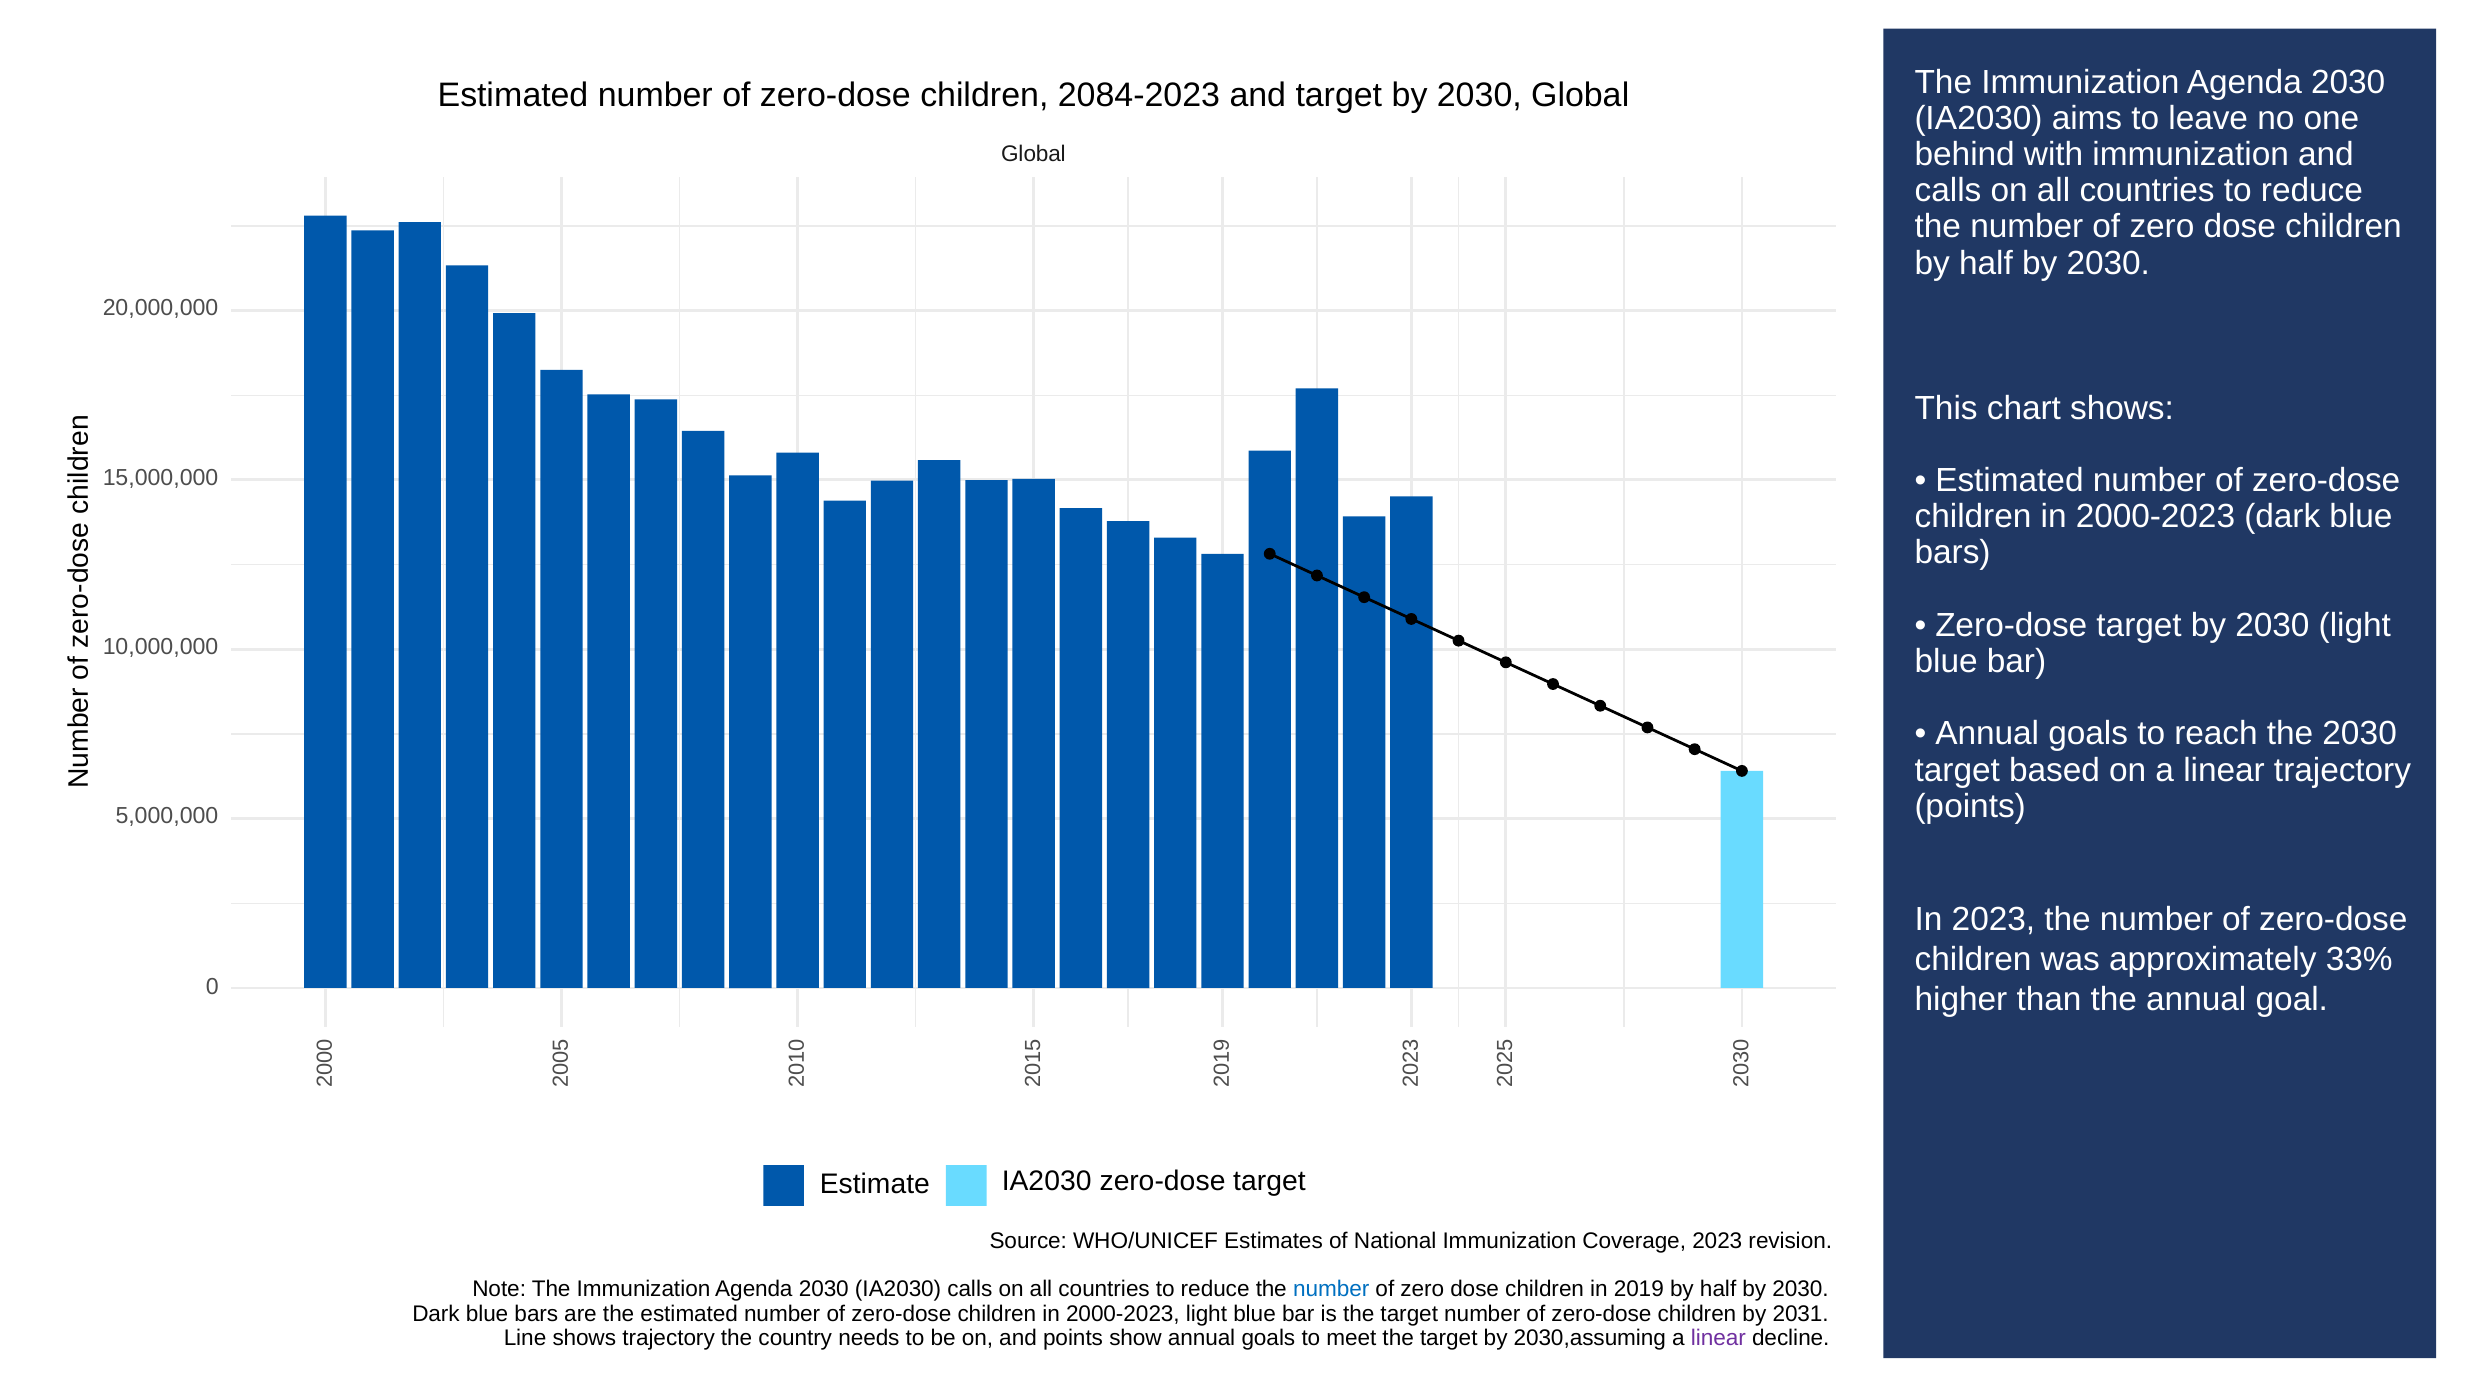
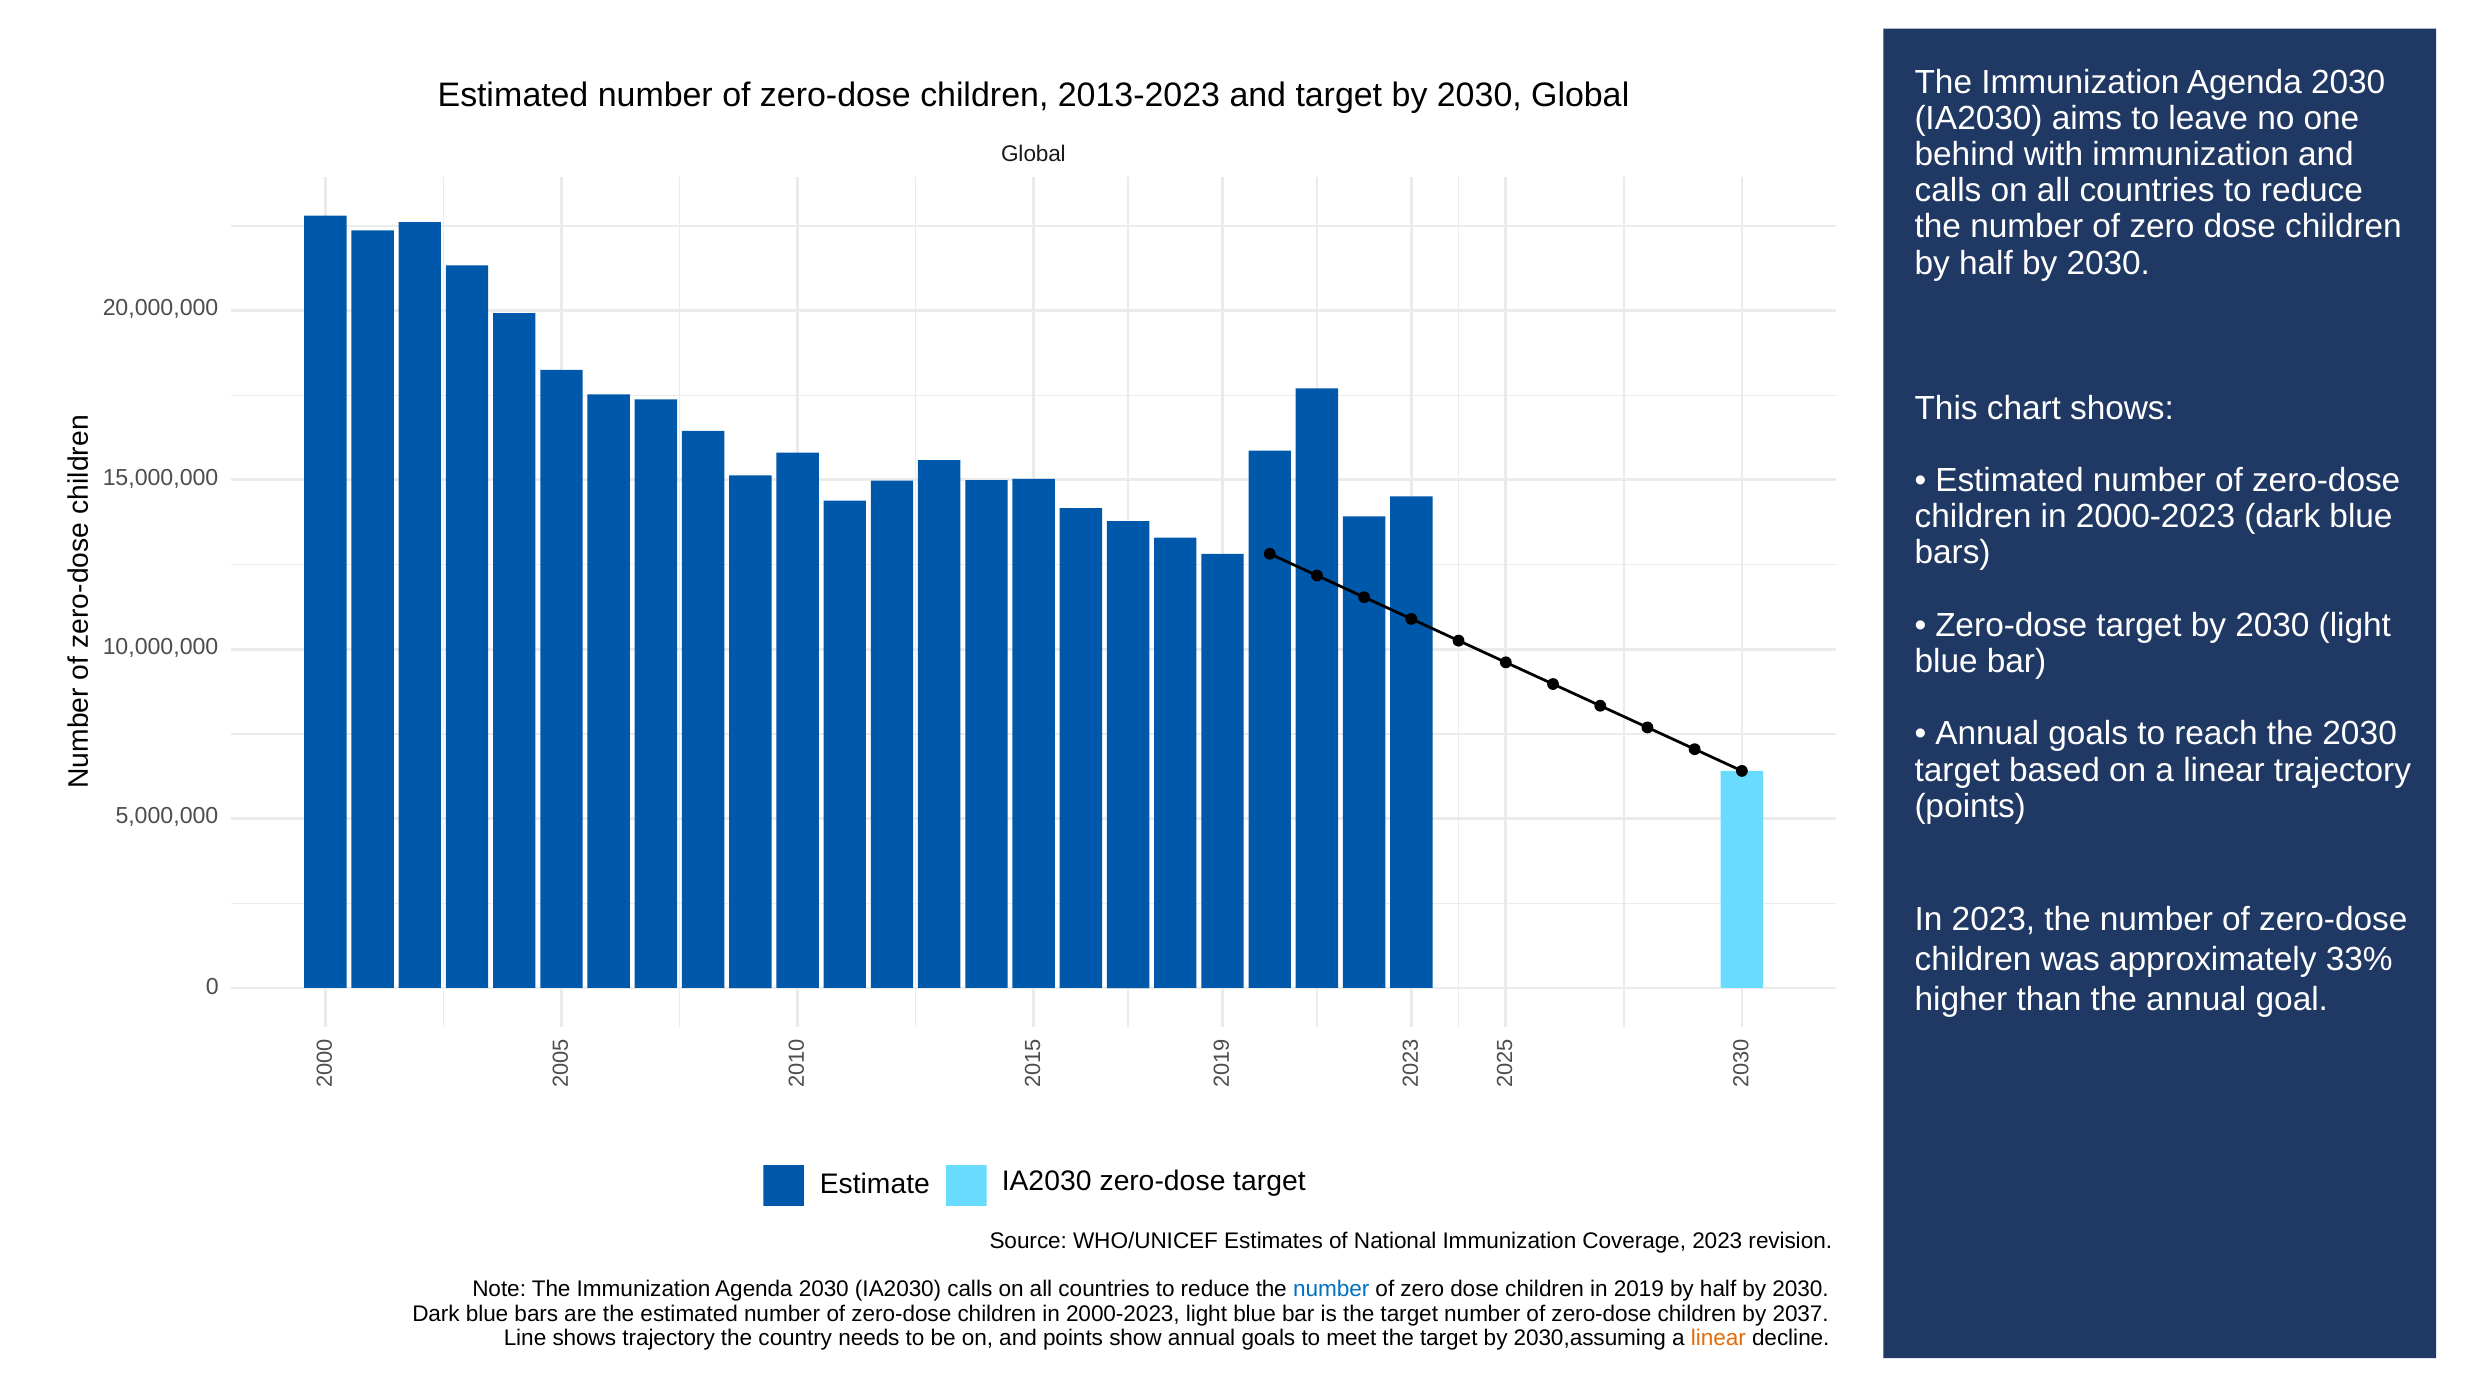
2084-2023: 2084-2023 -> 2013-2023
2031: 2031 -> 2037
linear at (1718, 1339) colour: purple -> orange
